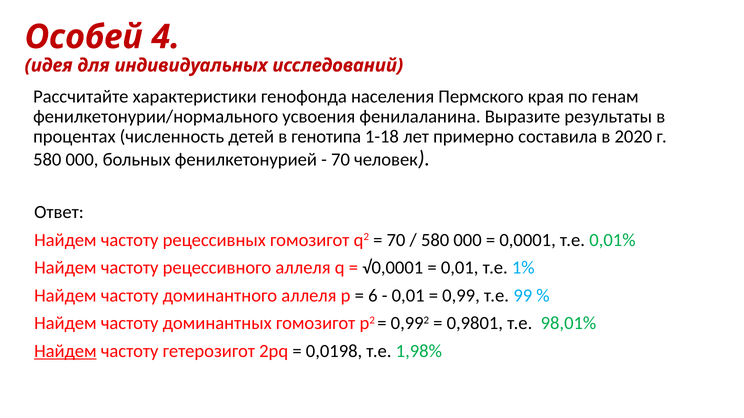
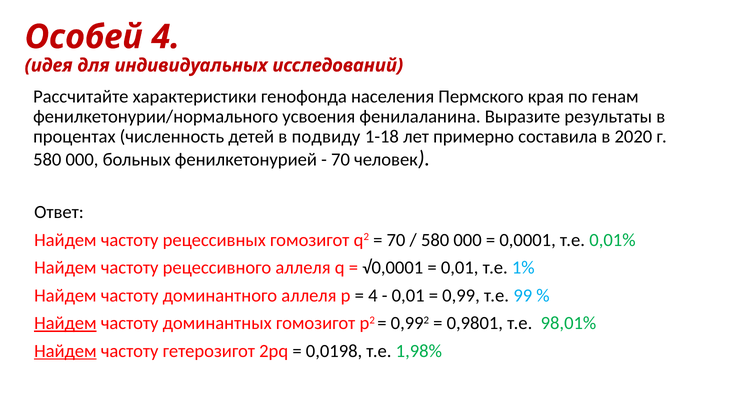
генотипа: генотипа -> подвиду
6 at (373, 296): 6 -> 4
Найдем at (65, 324) underline: none -> present
